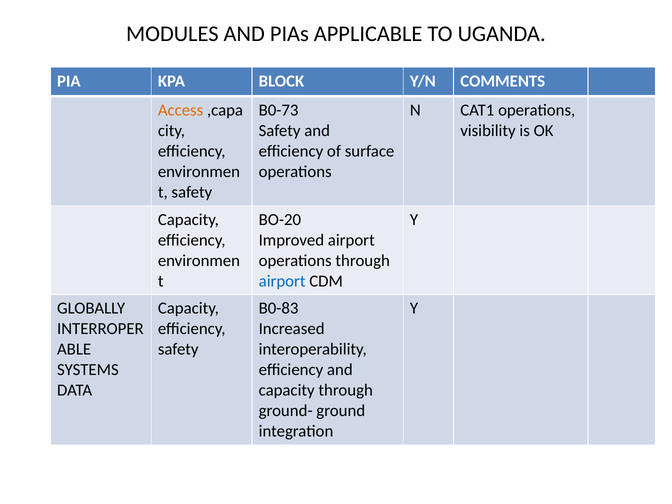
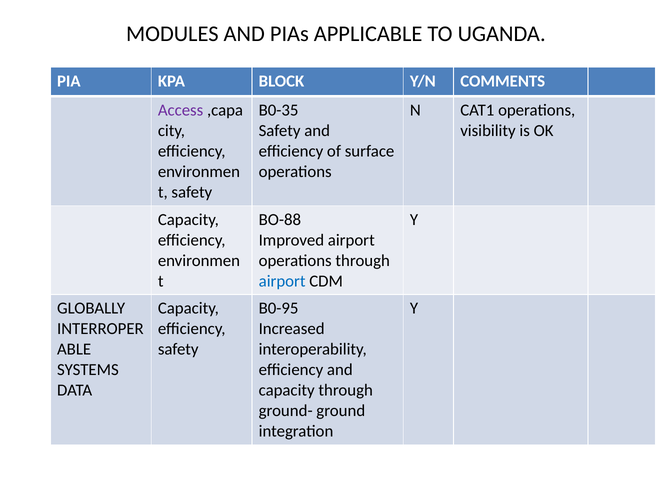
Access colour: orange -> purple
B0-73: B0-73 -> B0-35
BO-20: BO-20 -> BO-88
B0-83: B0-83 -> B0-95
